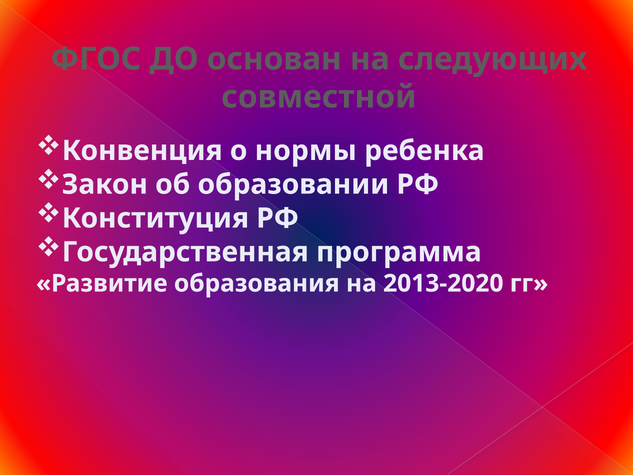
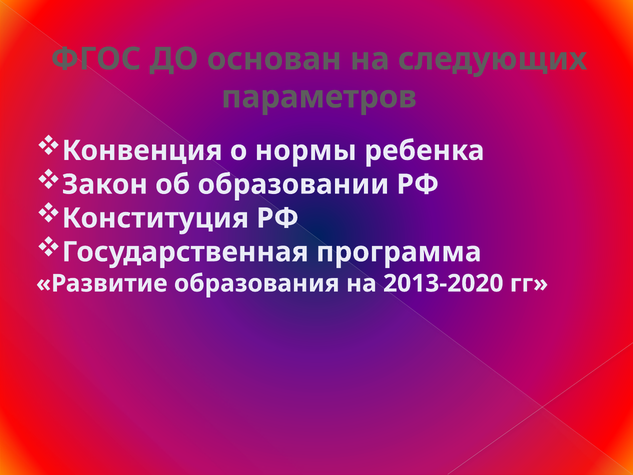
совместной: совместной -> параметров
